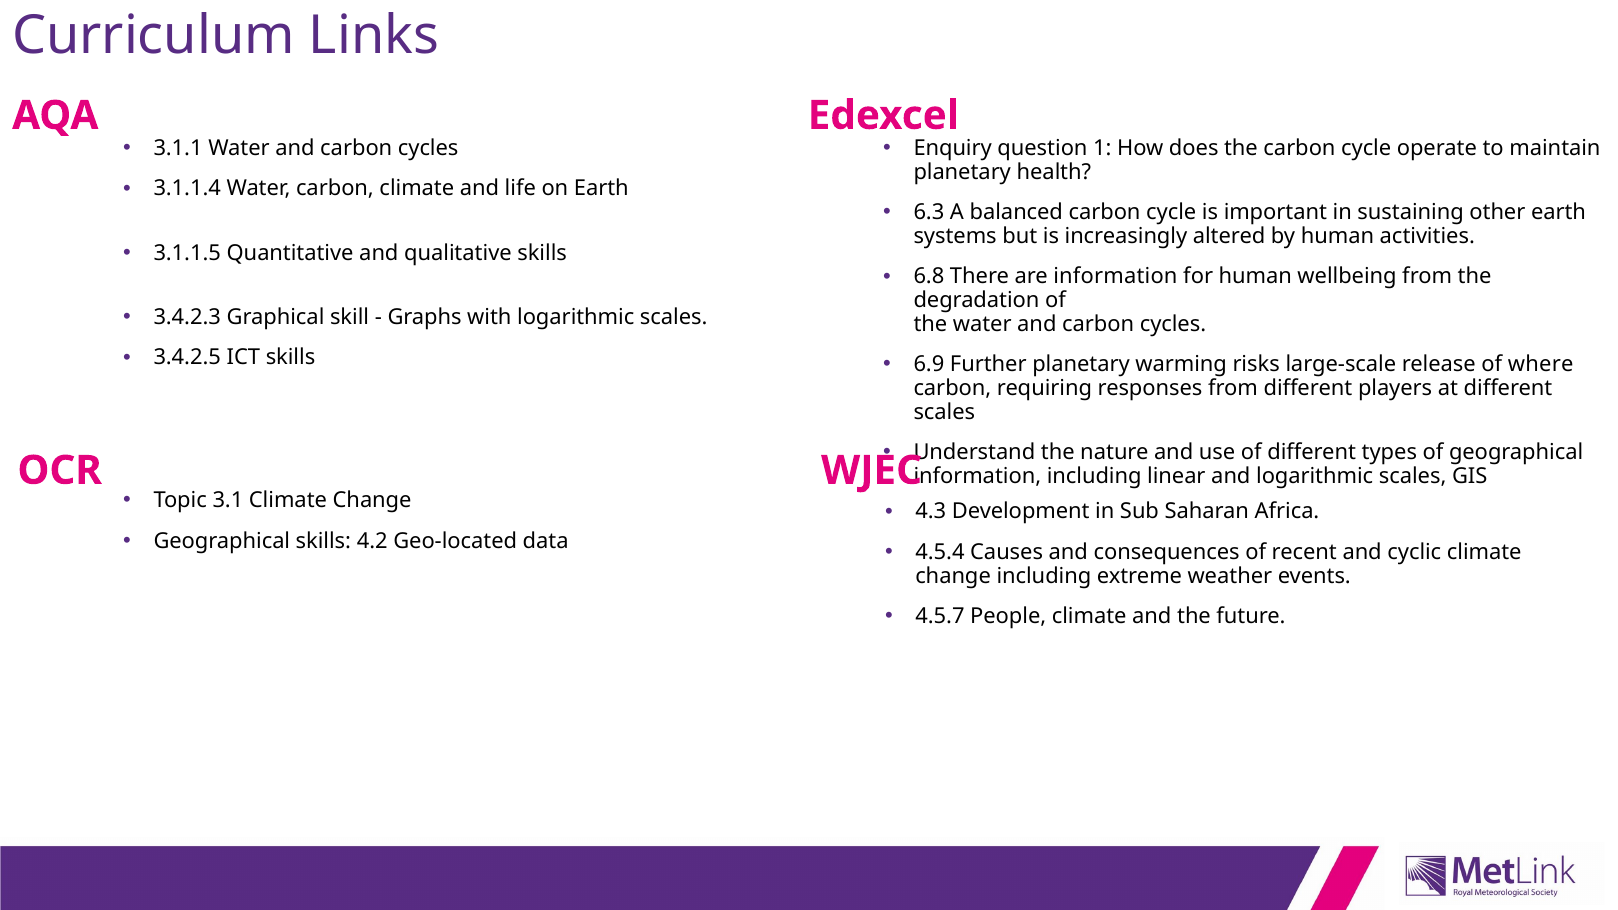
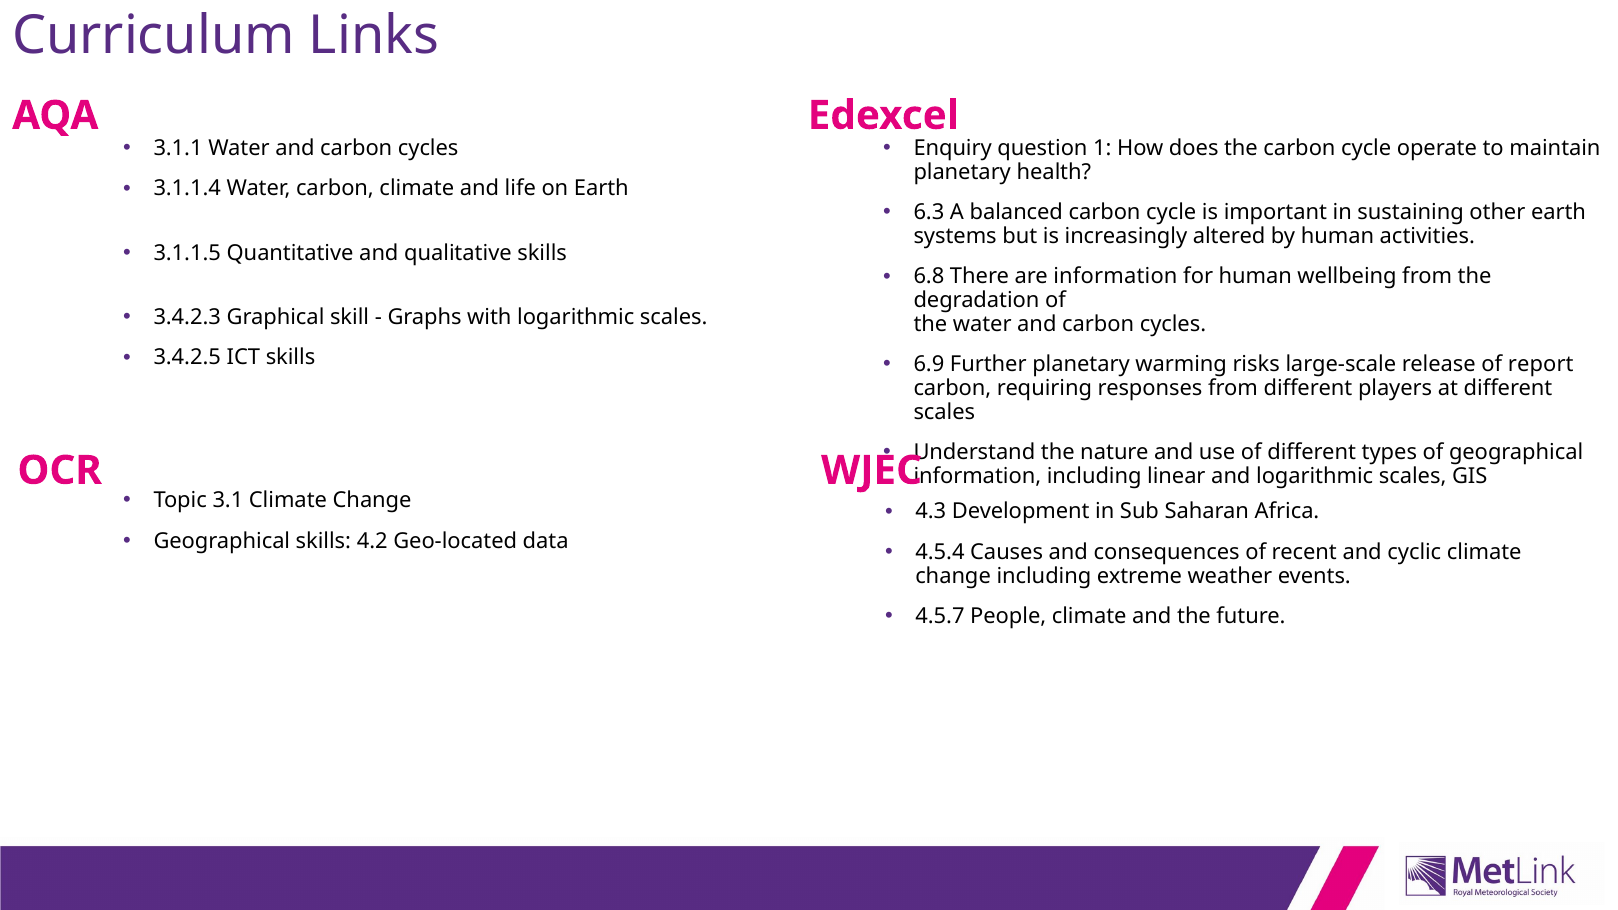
where: where -> report
